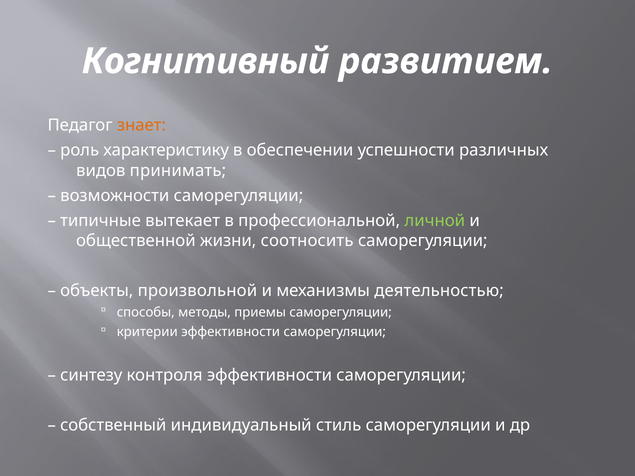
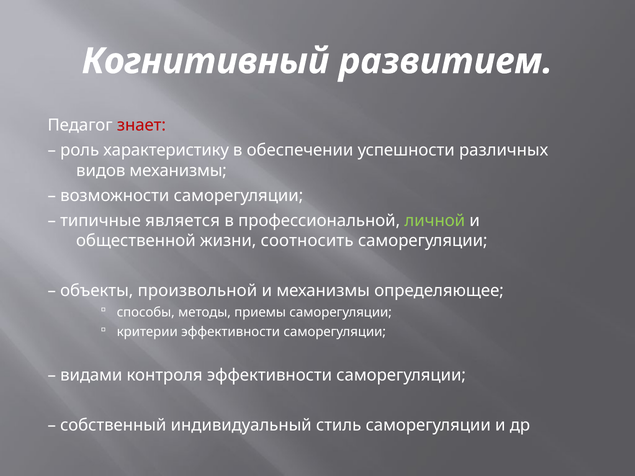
знает colour: orange -> red
видов принимать: принимать -> механизмы
вытекает: вытекает -> является
деятельностью: деятельностью -> определяющее
синтезу: синтезу -> видами
